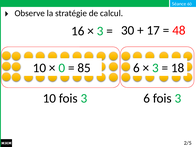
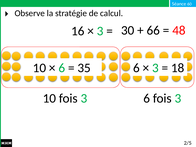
17: 17 -> 66
0 at (62, 68): 0 -> 6
85: 85 -> 35
